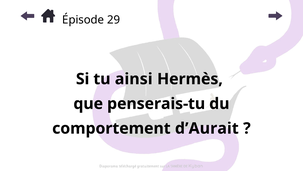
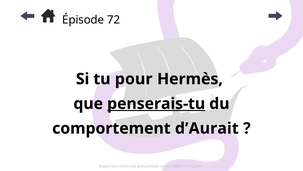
29: 29 -> 72
ainsi: ainsi -> pour
penserais-tu underline: none -> present
